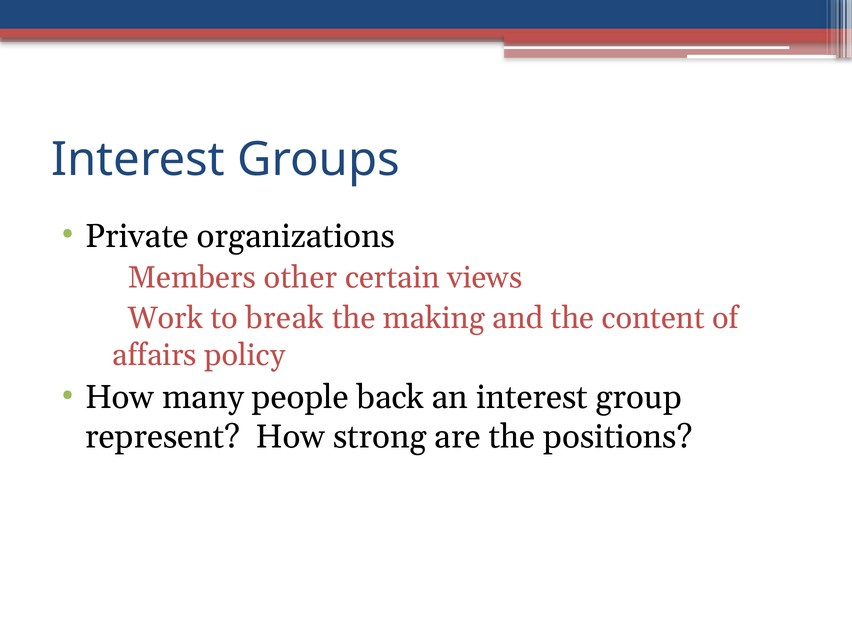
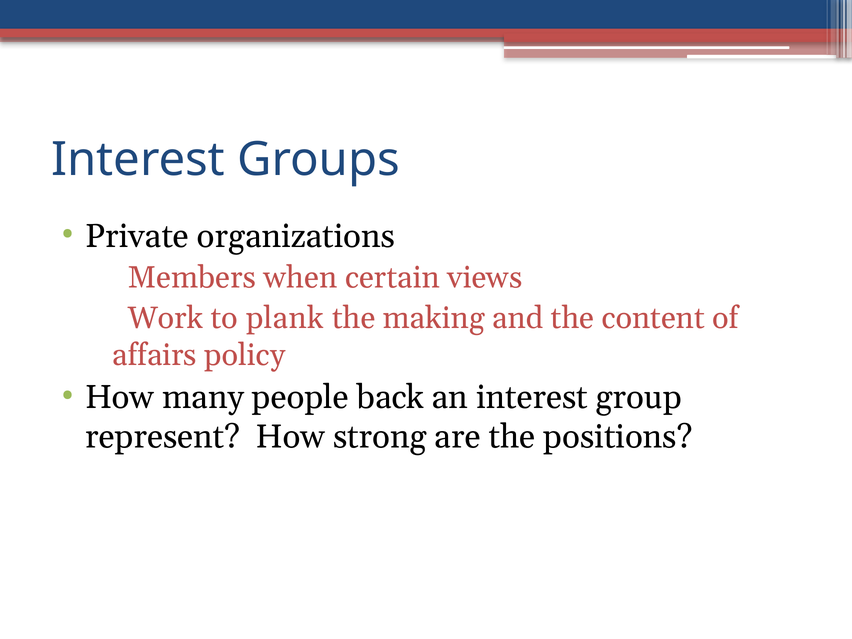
other: other -> when
break: break -> plank
